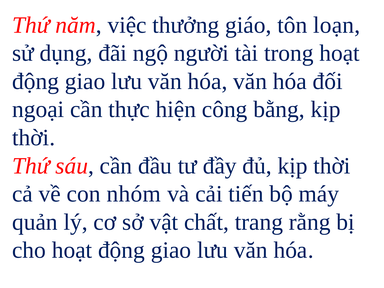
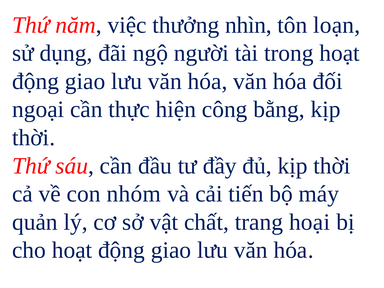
giáo: giáo -> nhìn
rằng: rằng -> hoại
